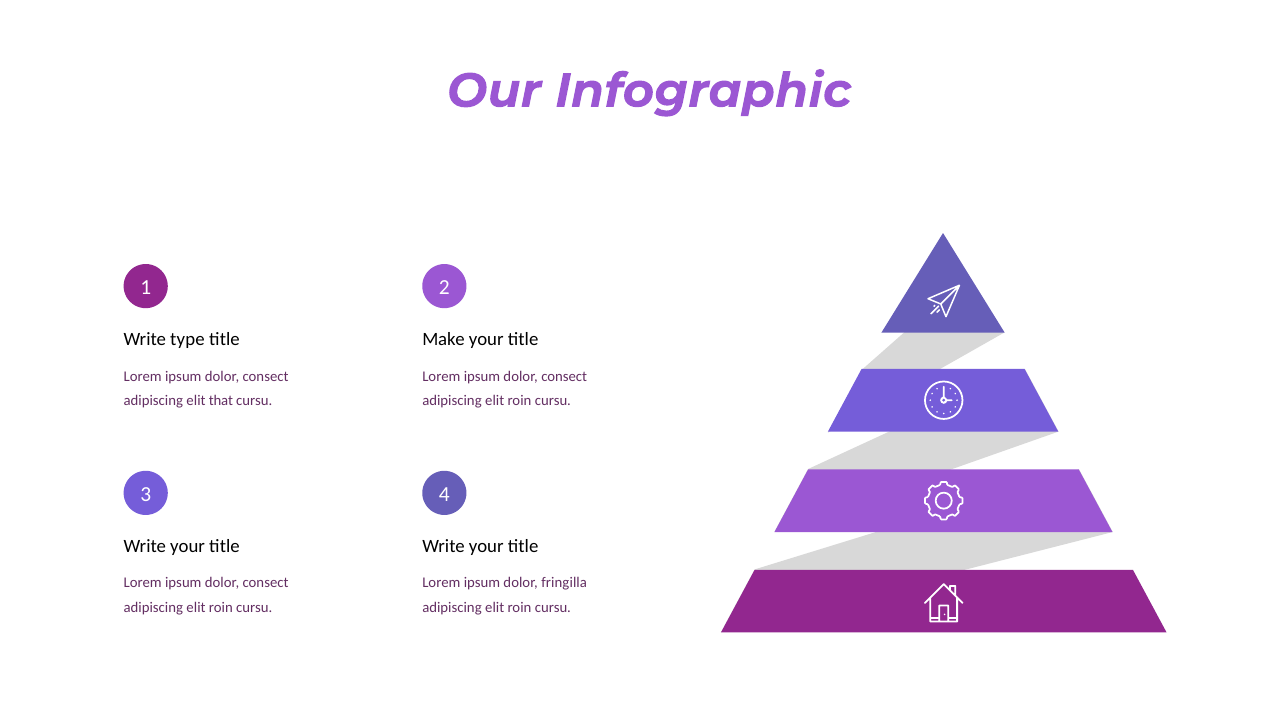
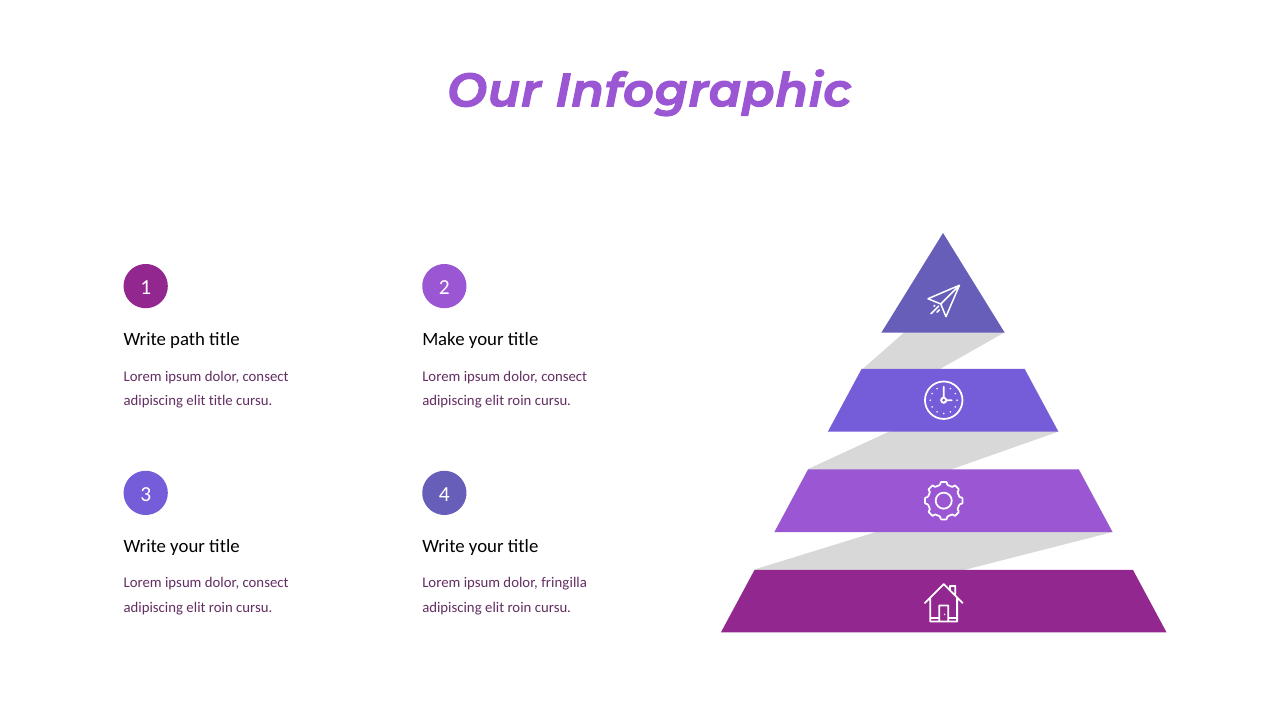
type: type -> path
elit that: that -> title
